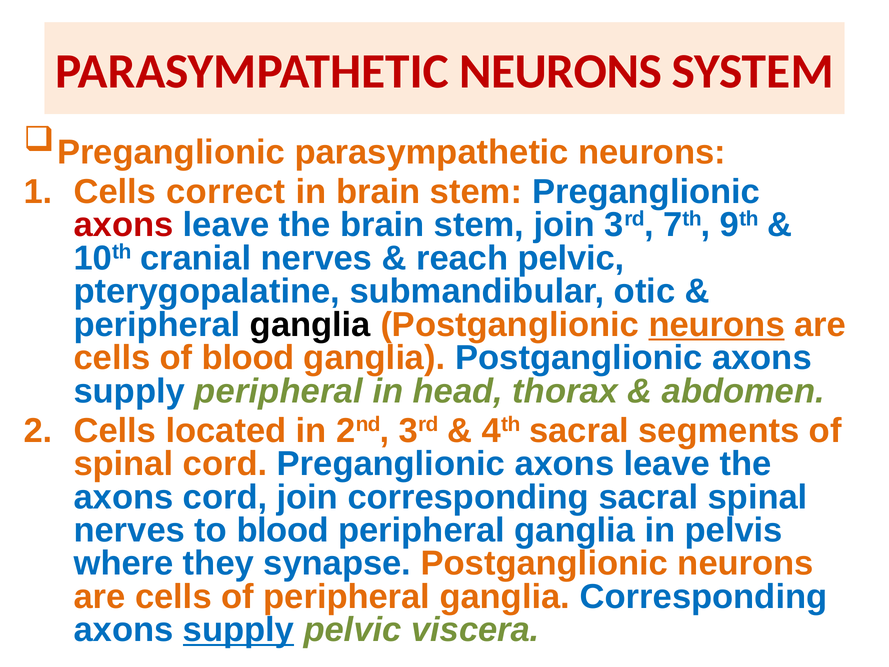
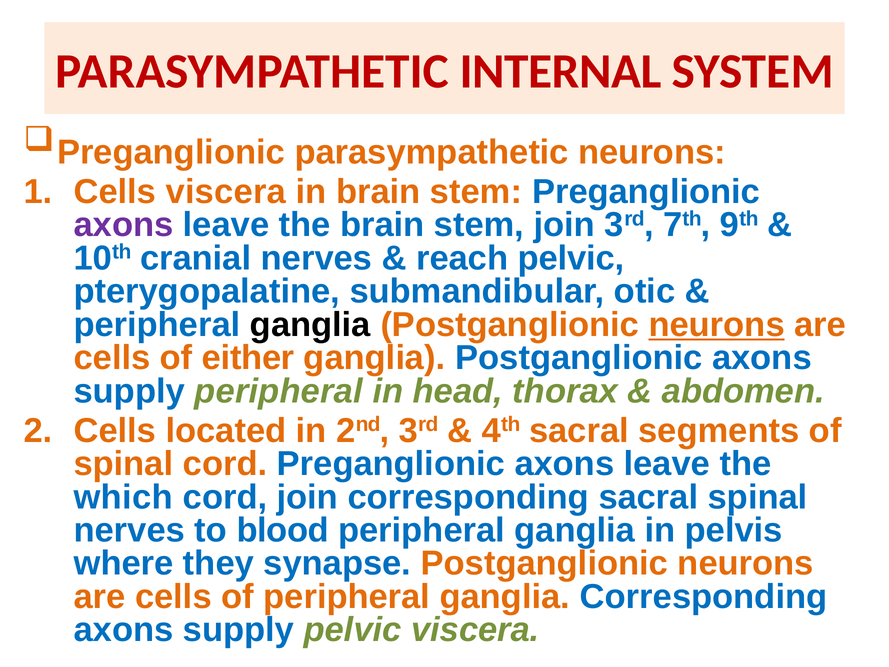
NEURONS at (561, 72): NEURONS -> INTERNAL
Cells correct: correct -> viscera
axons at (124, 225) colour: red -> purple
of blood: blood -> either
axons at (124, 497): axons -> which
supply at (239, 630) underline: present -> none
